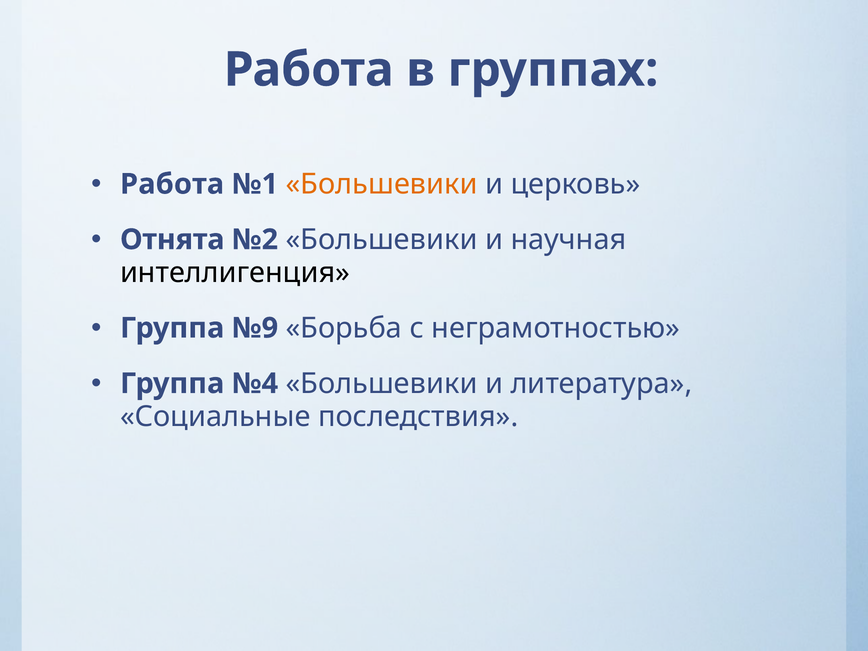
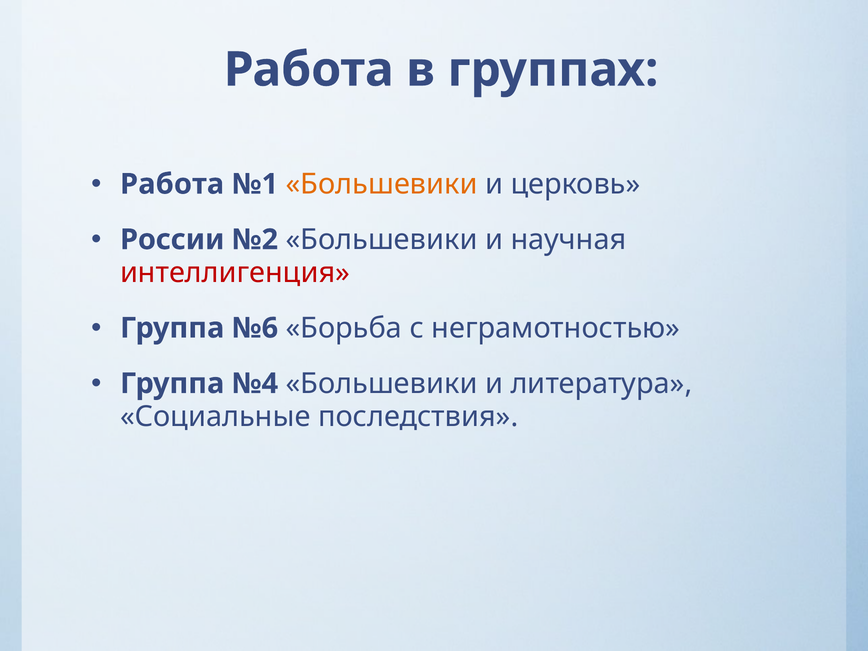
Отнята: Отнята -> России
интеллигенция colour: black -> red
№9: №9 -> №6
